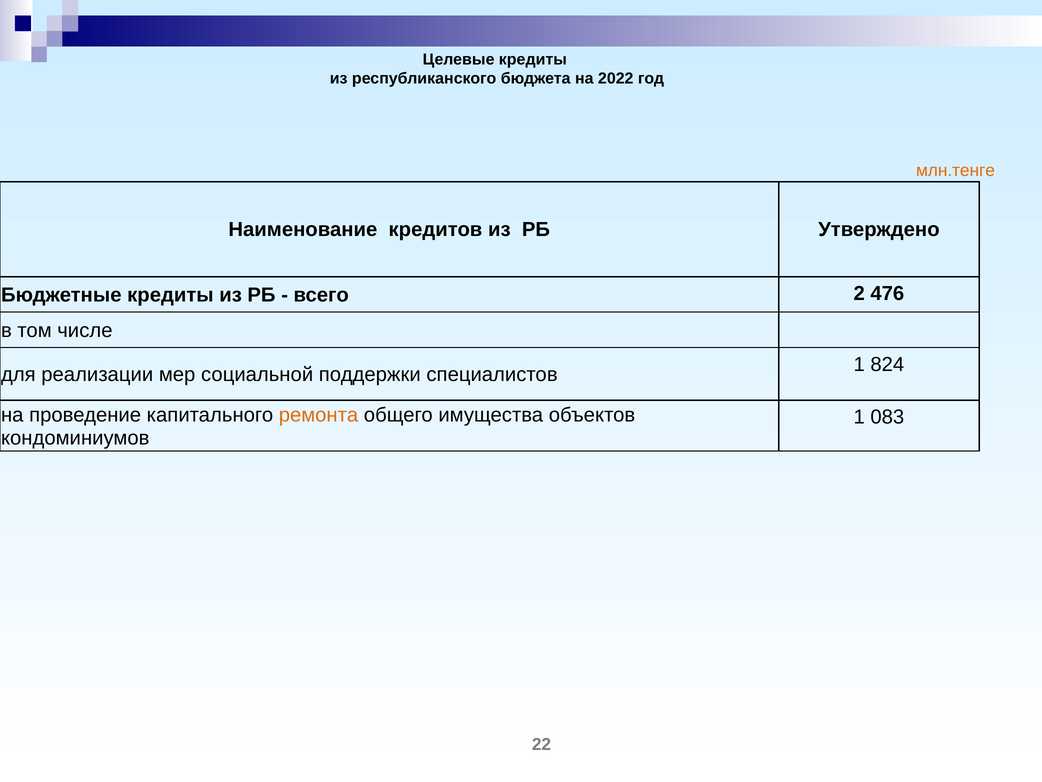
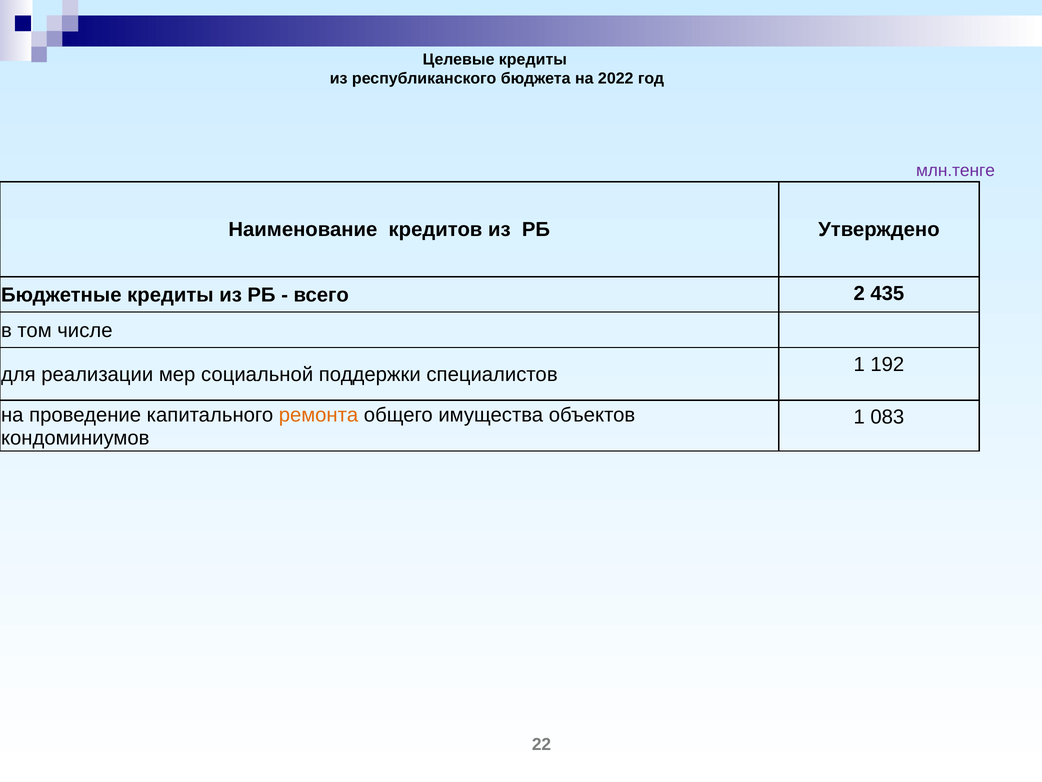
млн.тенге colour: orange -> purple
476: 476 -> 435
824: 824 -> 192
